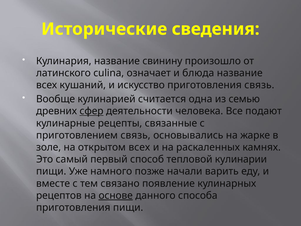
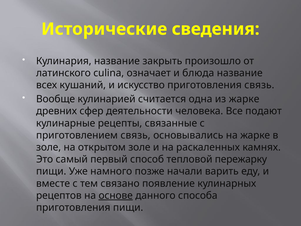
свинину: свинину -> закрыть
из семью: семью -> жарке
сфер underline: present -> none
открытом всех: всех -> золе
кулинарии: кулинарии -> пережарку
